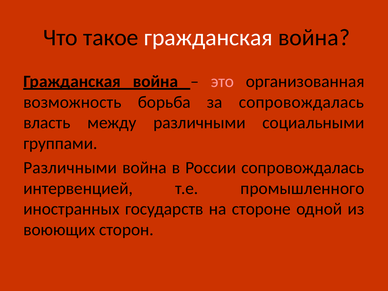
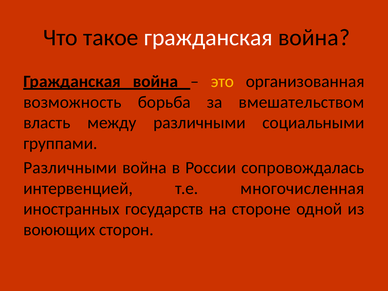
это colour: pink -> yellow
за сопровождалась: сопровождалась -> вмешательством
промышленного: промышленного -> многочисленная
